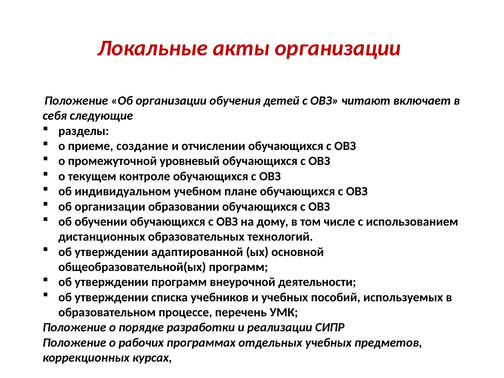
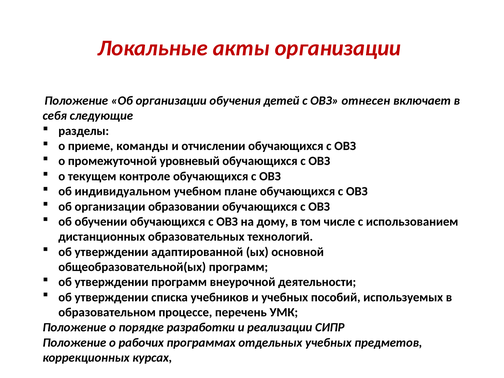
читают: читают -> отнесен
создание: создание -> команды
